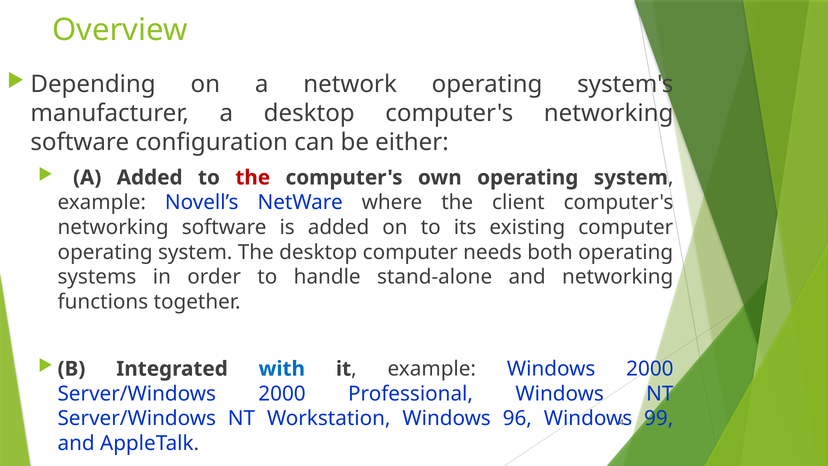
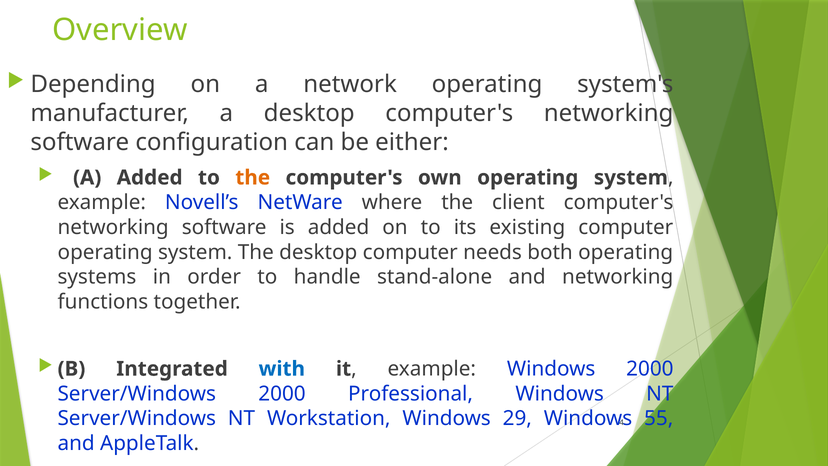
the at (253, 178) colour: red -> orange
96: 96 -> 29
99: 99 -> 55
